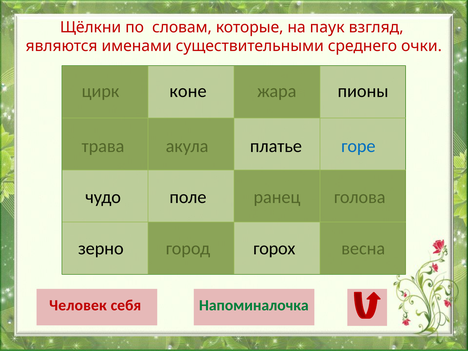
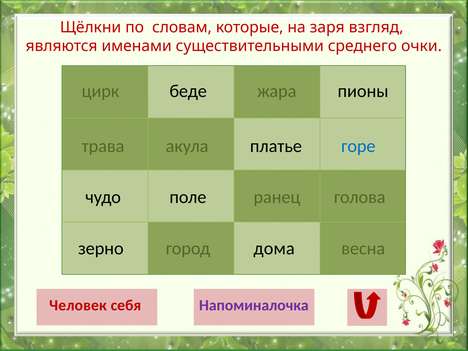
паук: паук -> заря
коне: коне -> беде
горох: горох -> дома
Напоминалочка colour: green -> purple
